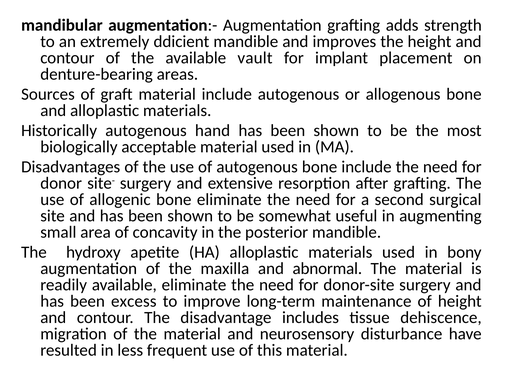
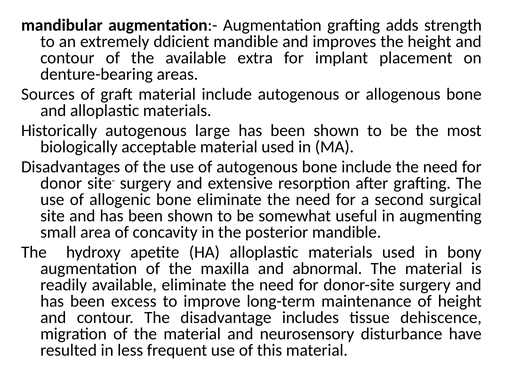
vault: vault -> extra
hand: hand -> large
